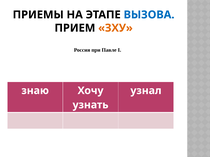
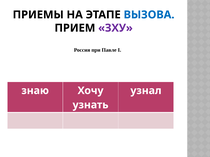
ЗХУ colour: orange -> purple
